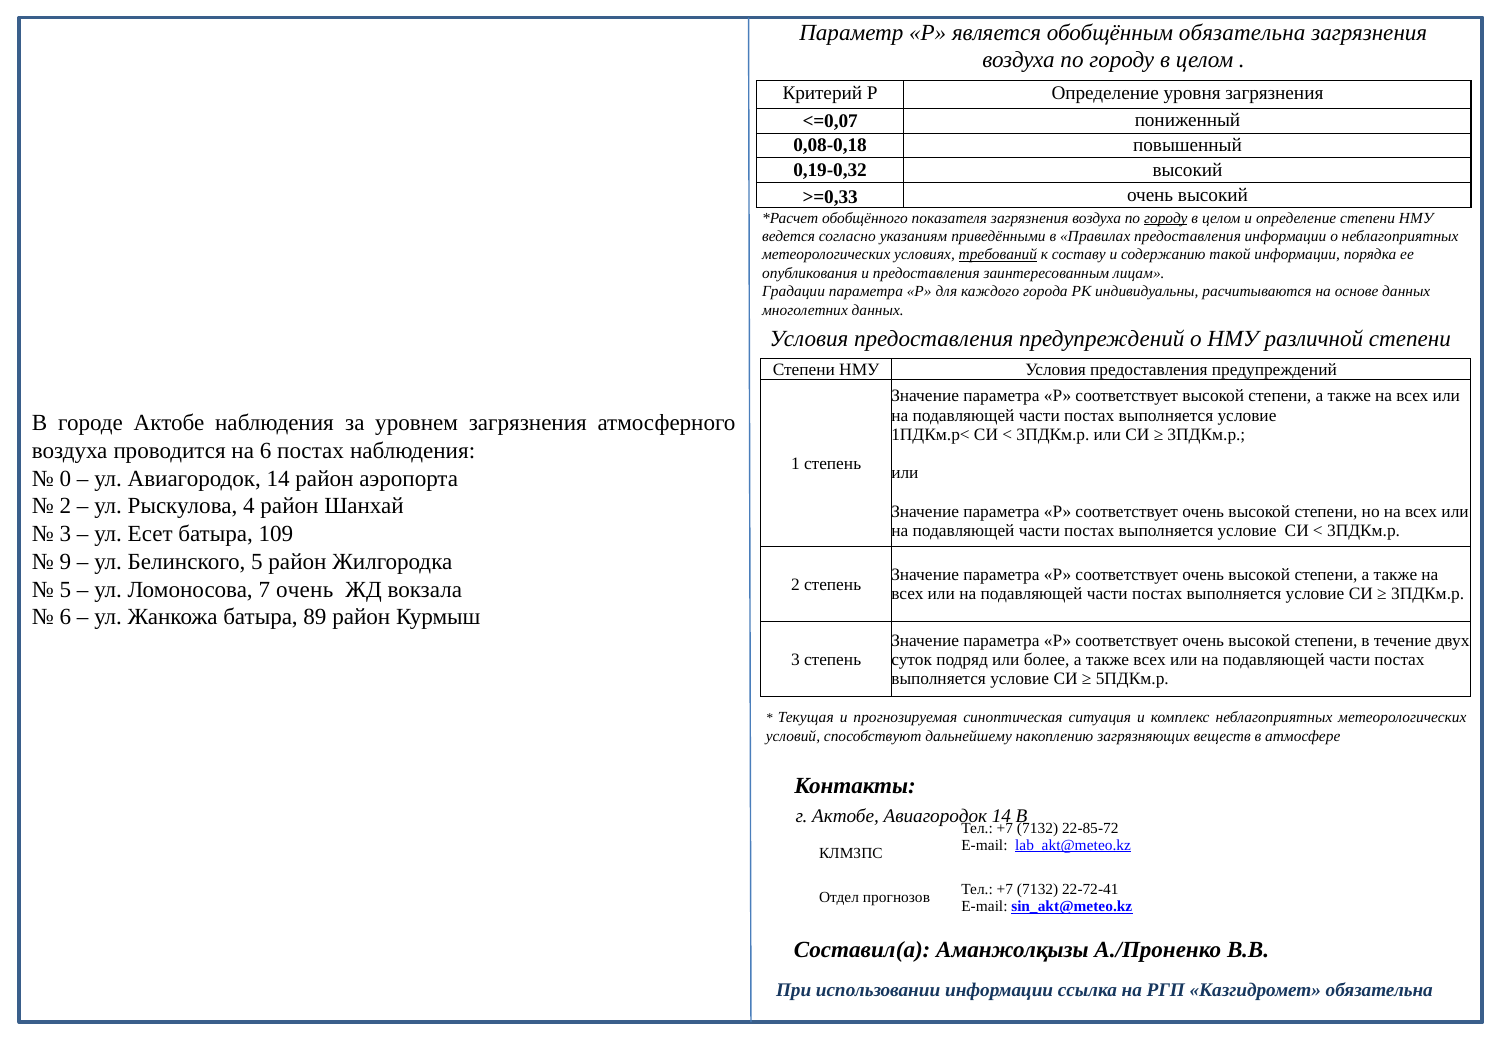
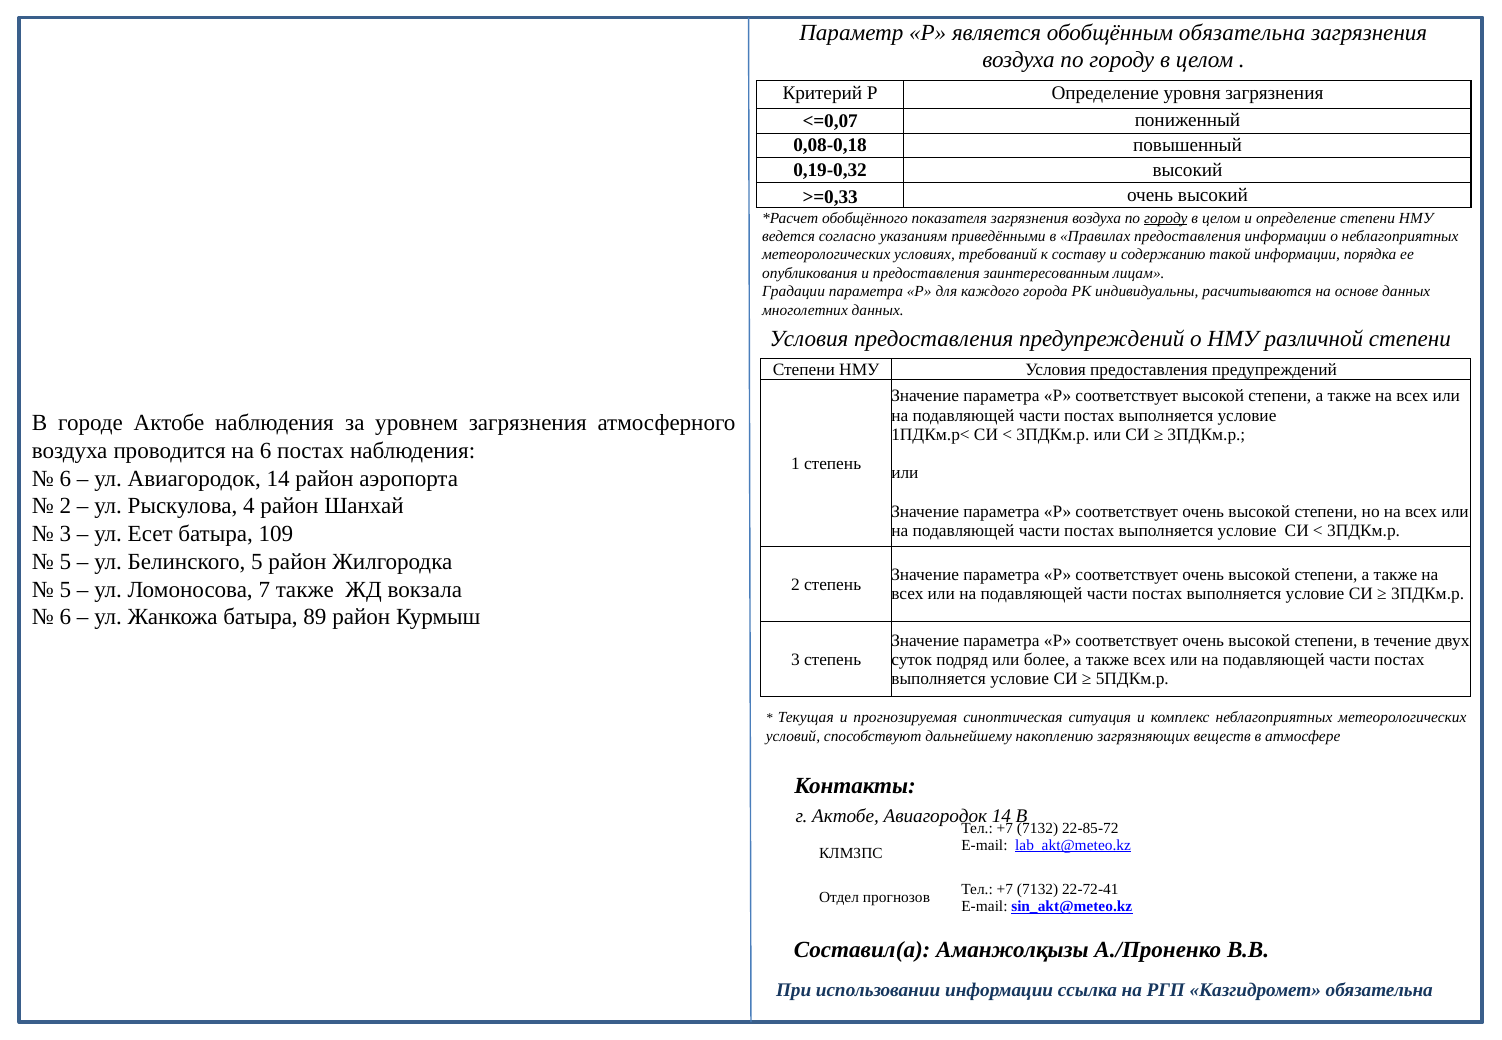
требований underline: present -> none
0 at (65, 479): 0 -> 6
9 at (65, 562): 9 -> 5
7 очень: очень -> также
